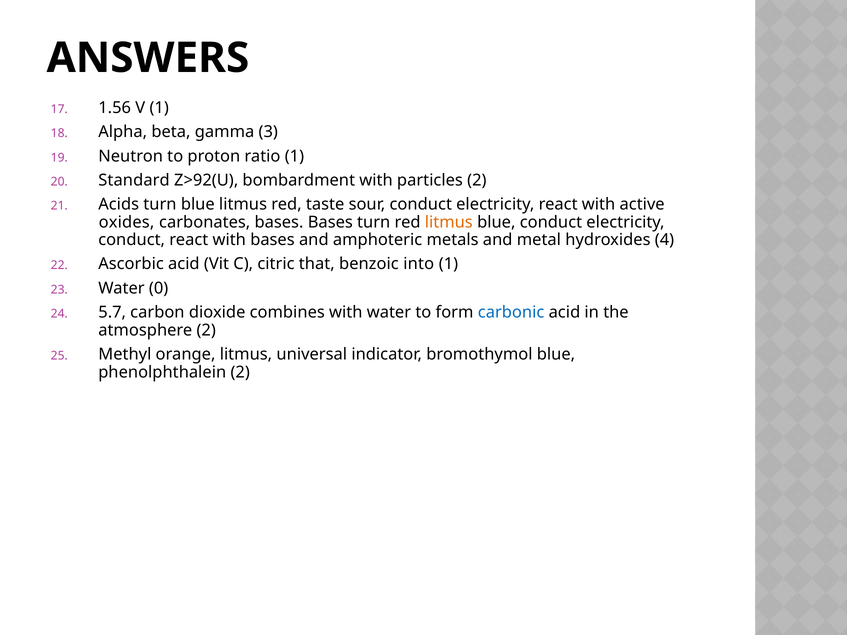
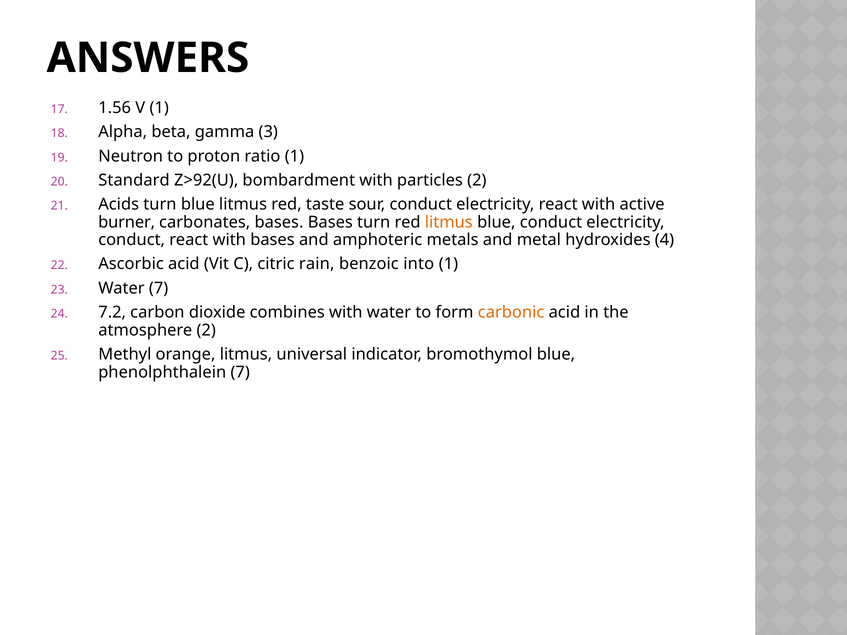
oxides: oxides -> burner
that: that -> rain
Water 0: 0 -> 7
5.7: 5.7 -> 7.2
carbonic colour: blue -> orange
phenolphthalein 2: 2 -> 7
